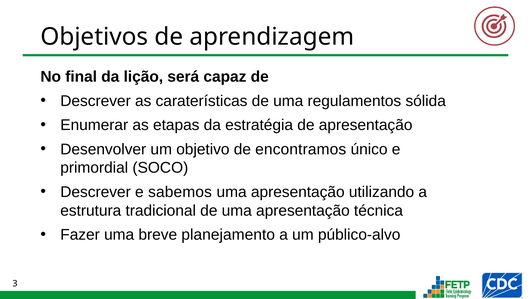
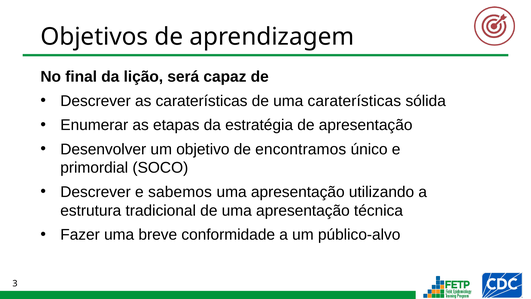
uma regulamentos: regulamentos -> caraterísticas
planejamento: planejamento -> conformidade
